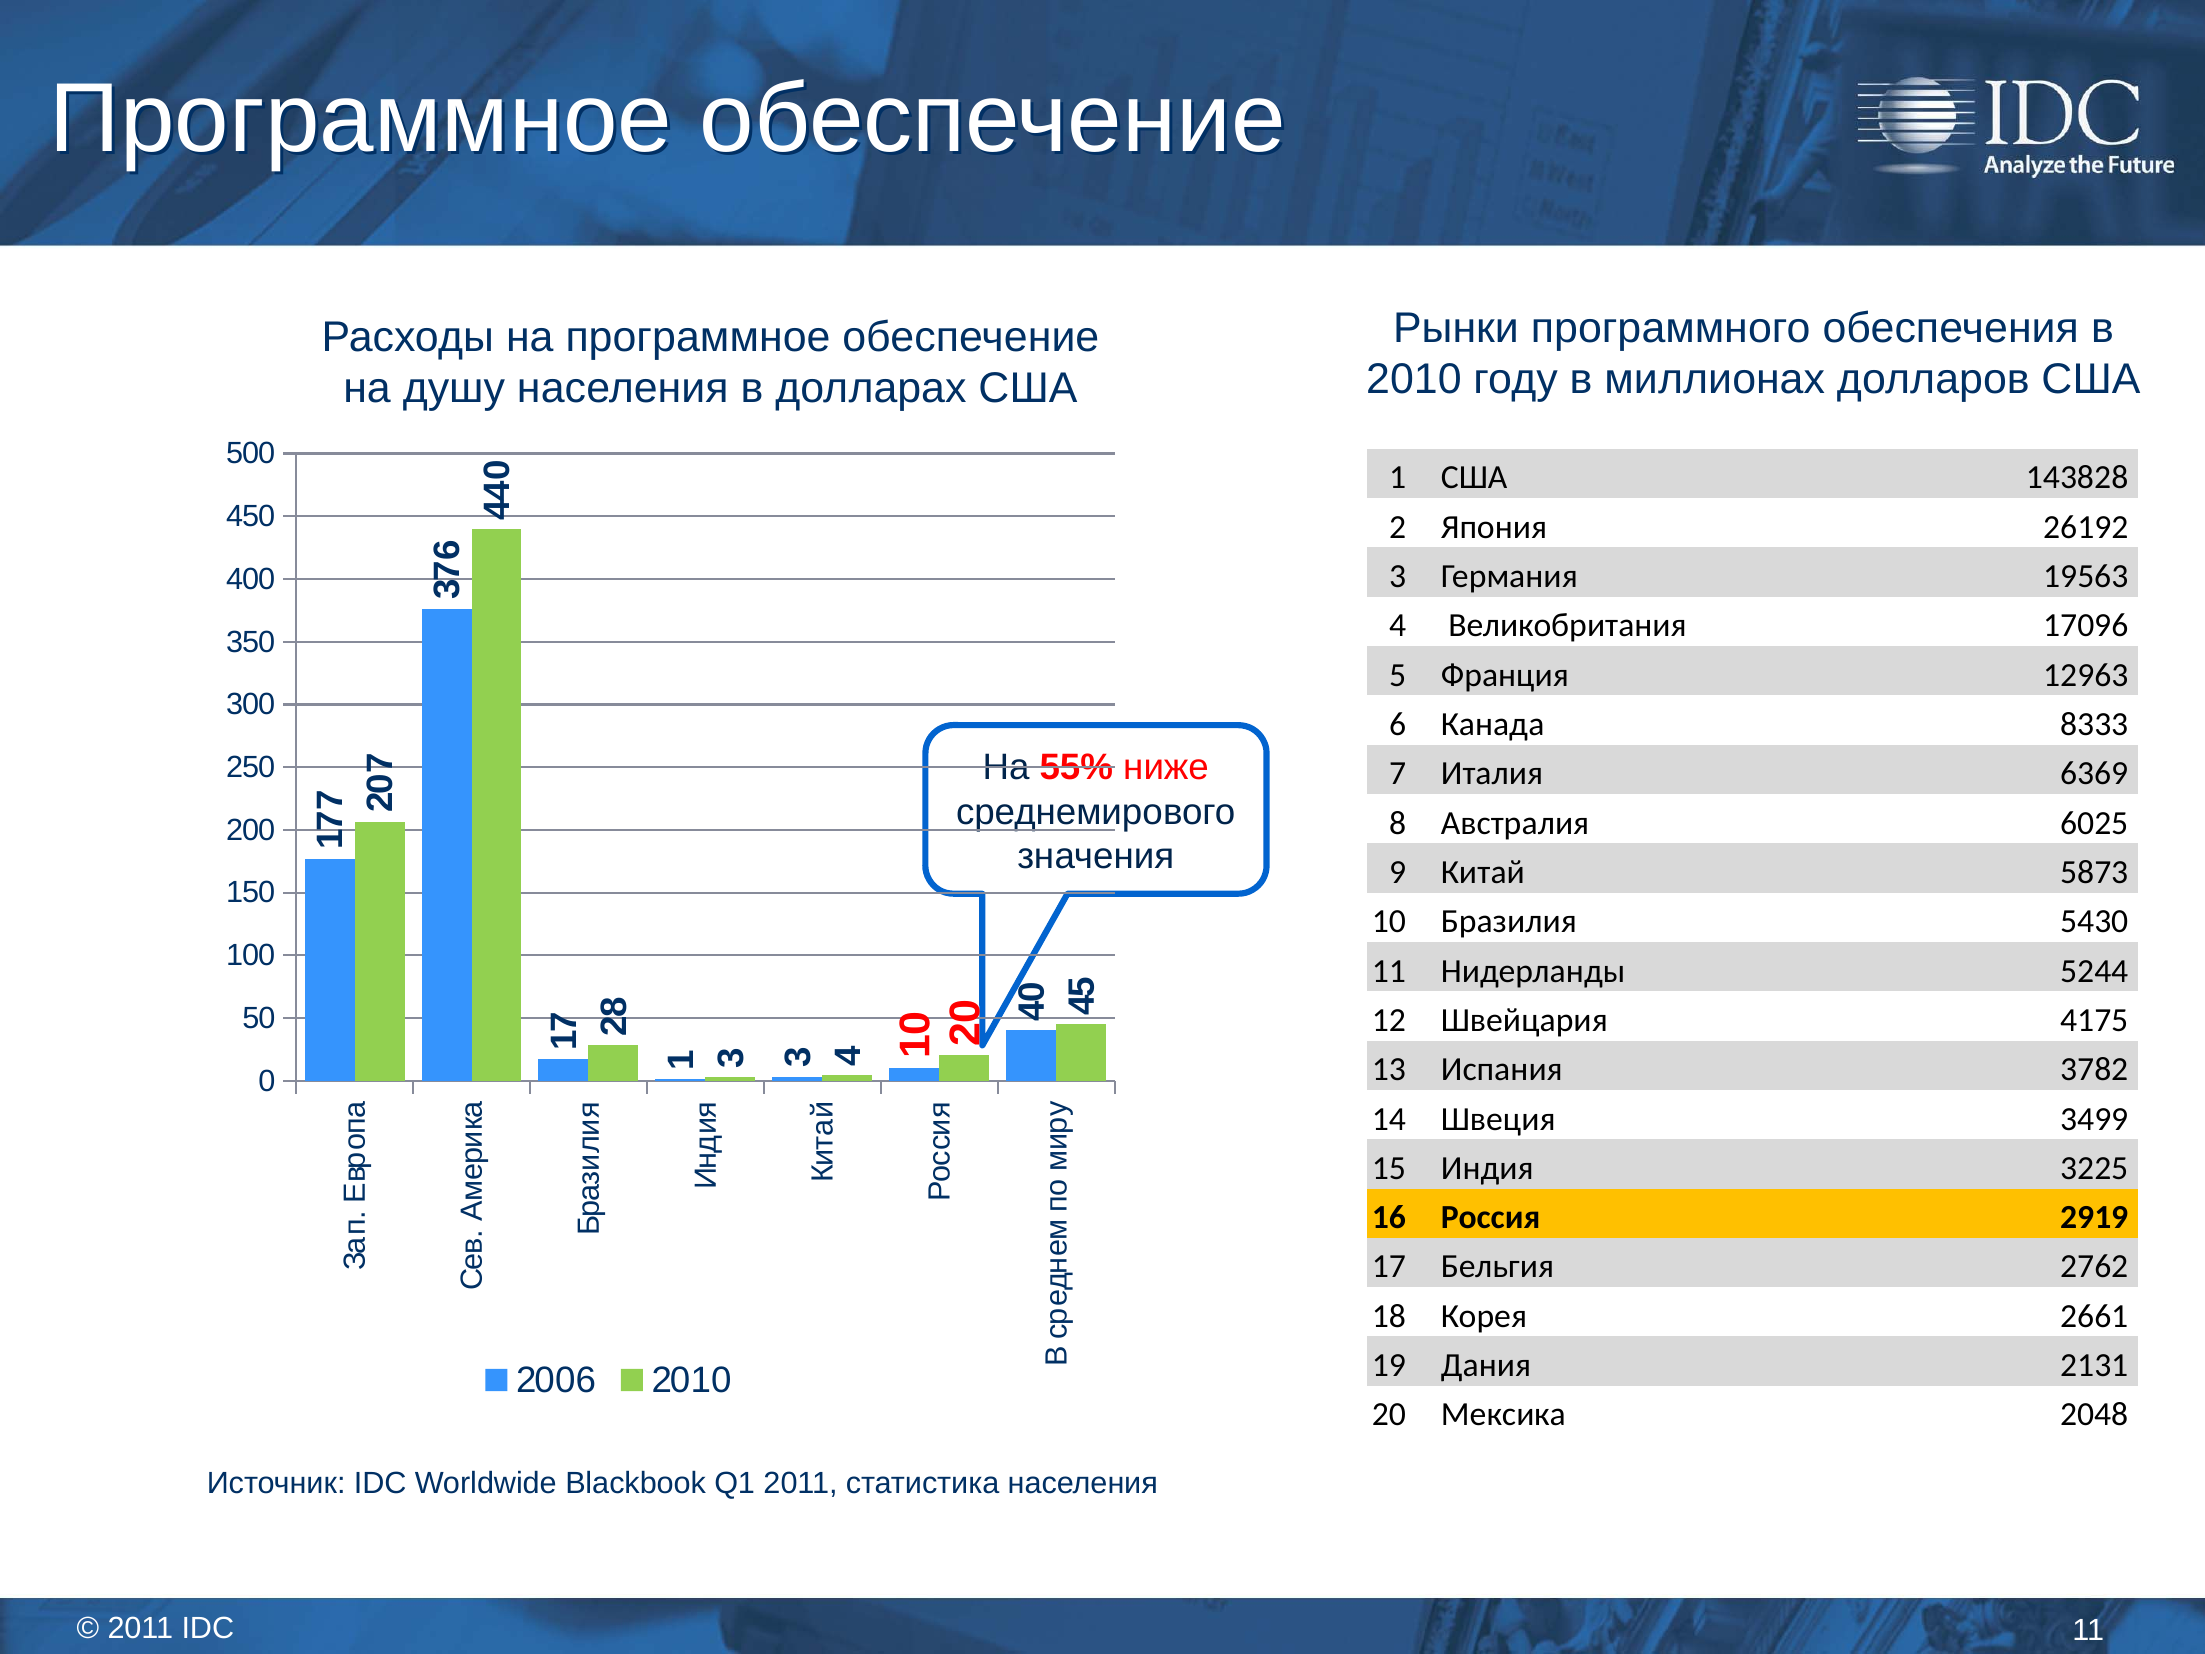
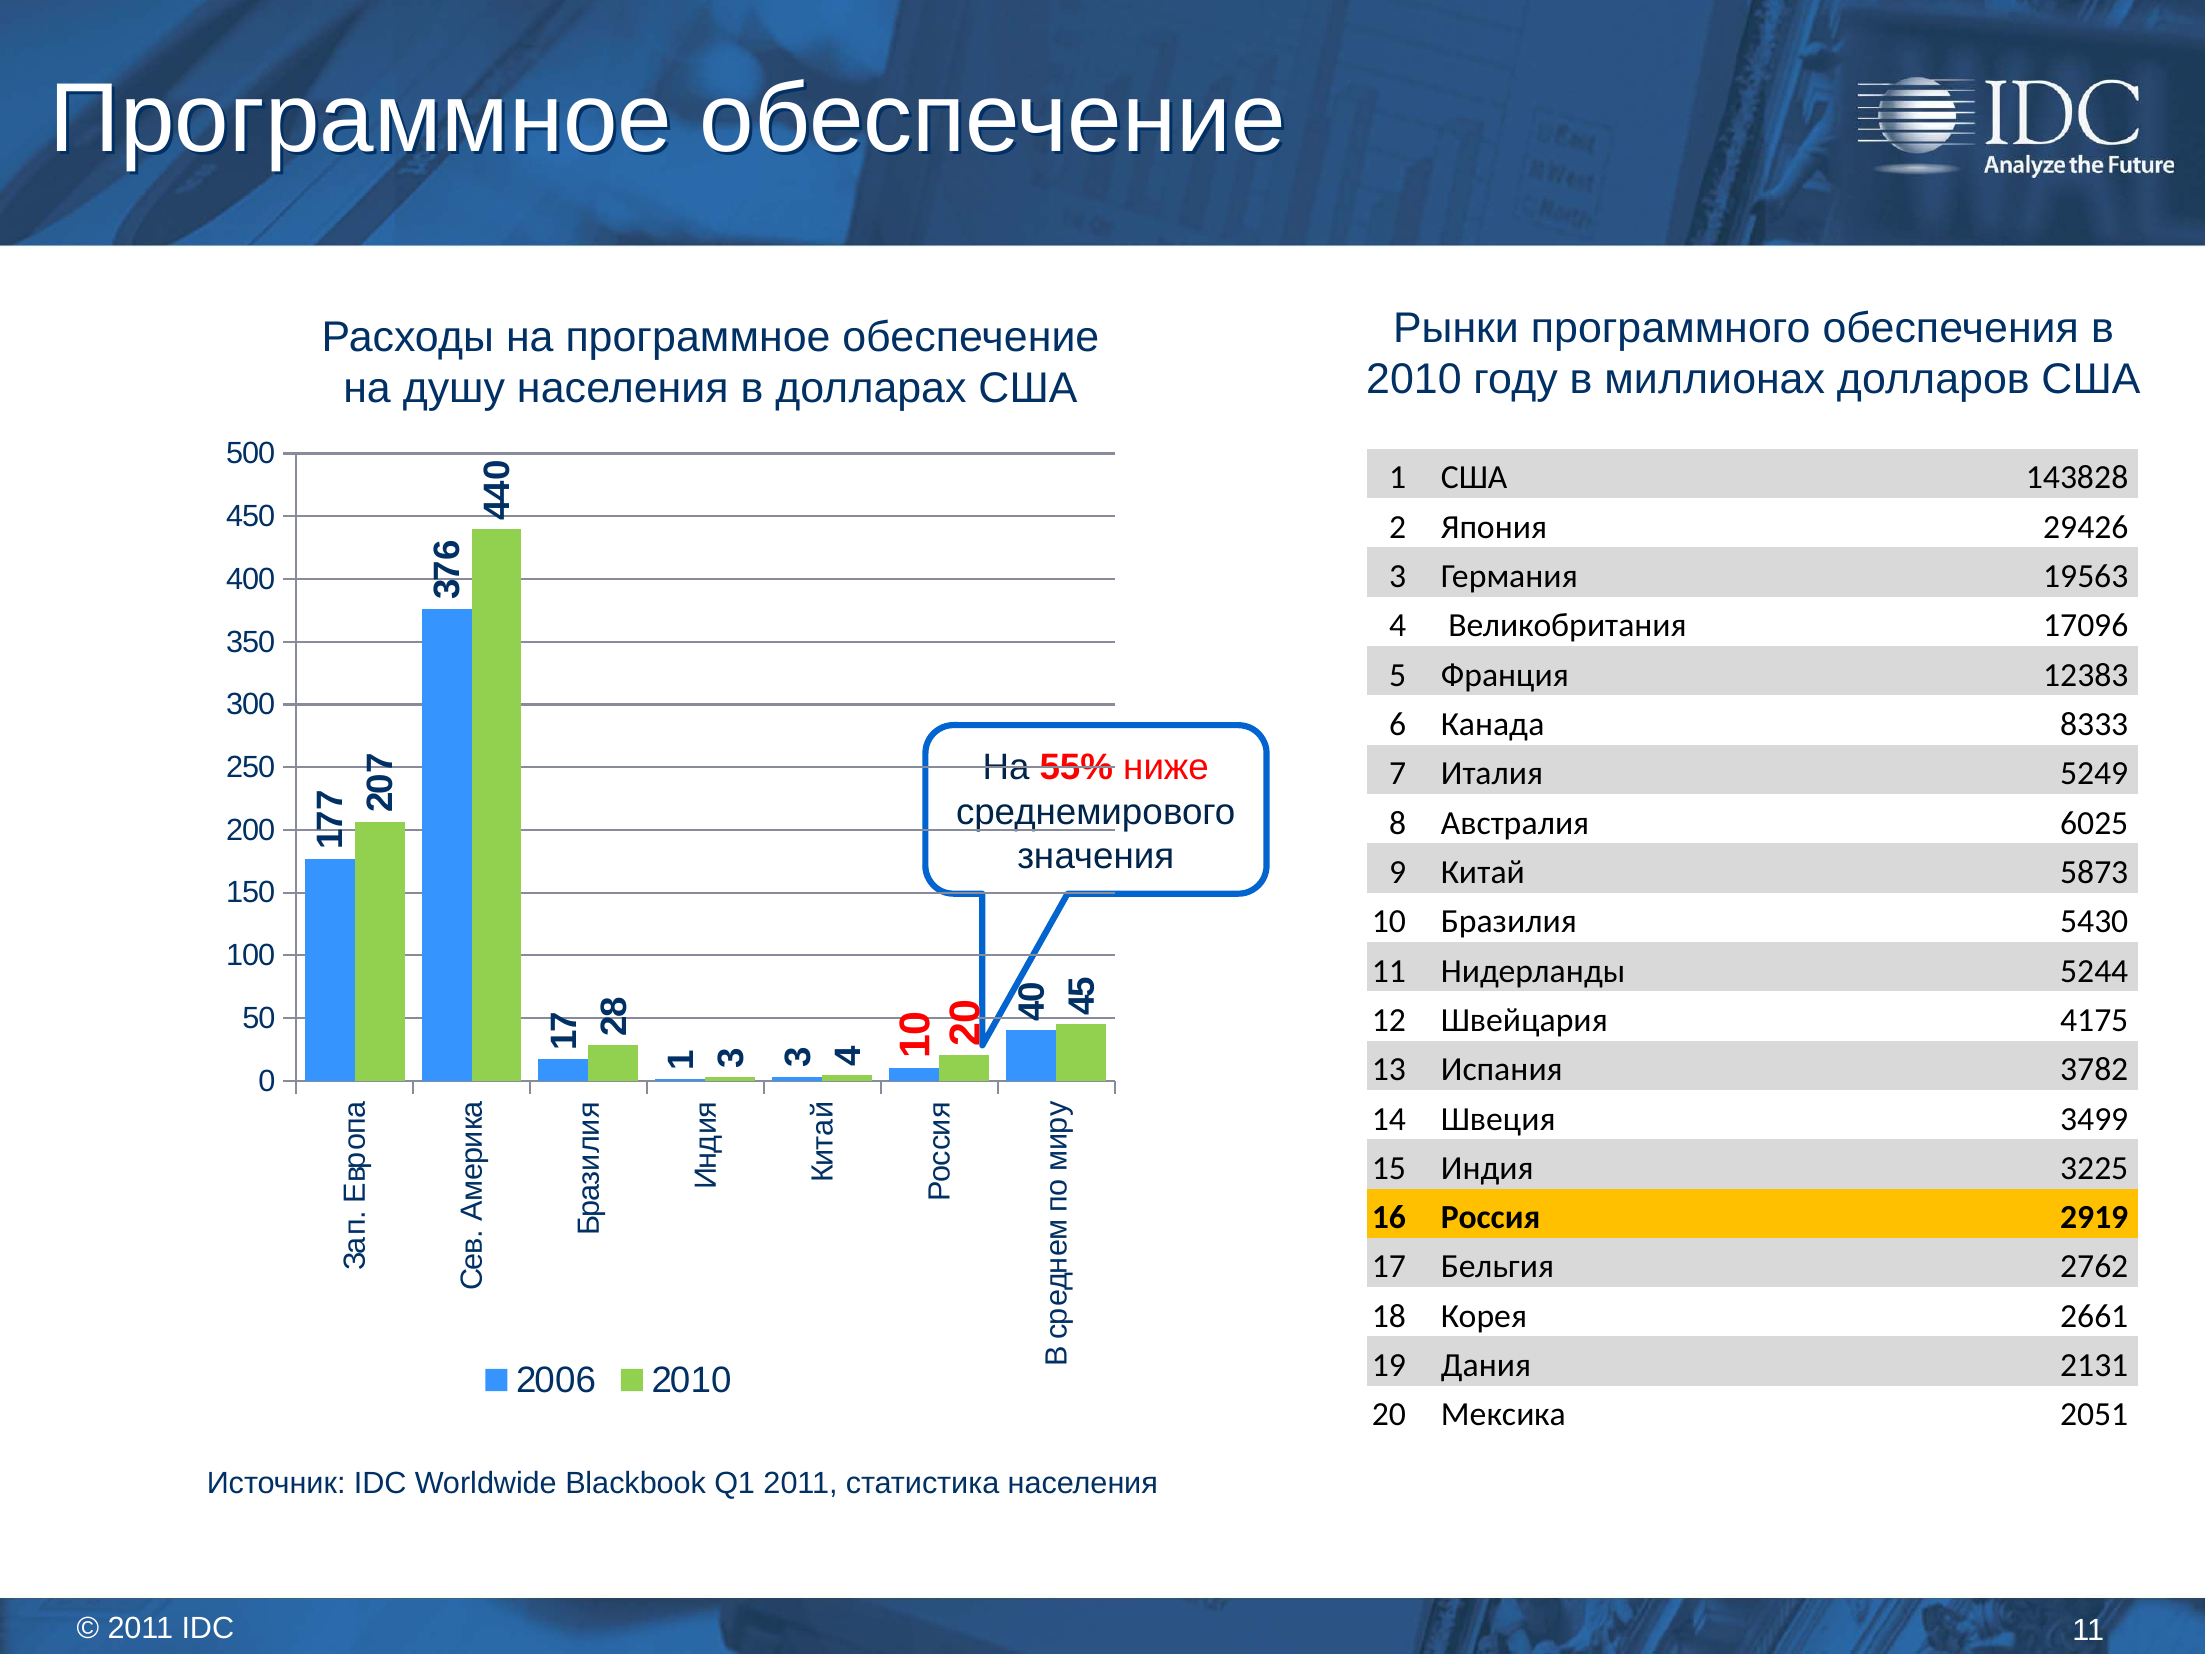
26192: 26192 -> 29426
12963: 12963 -> 12383
6369: 6369 -> 5249
2048: 2048 -> 2051
